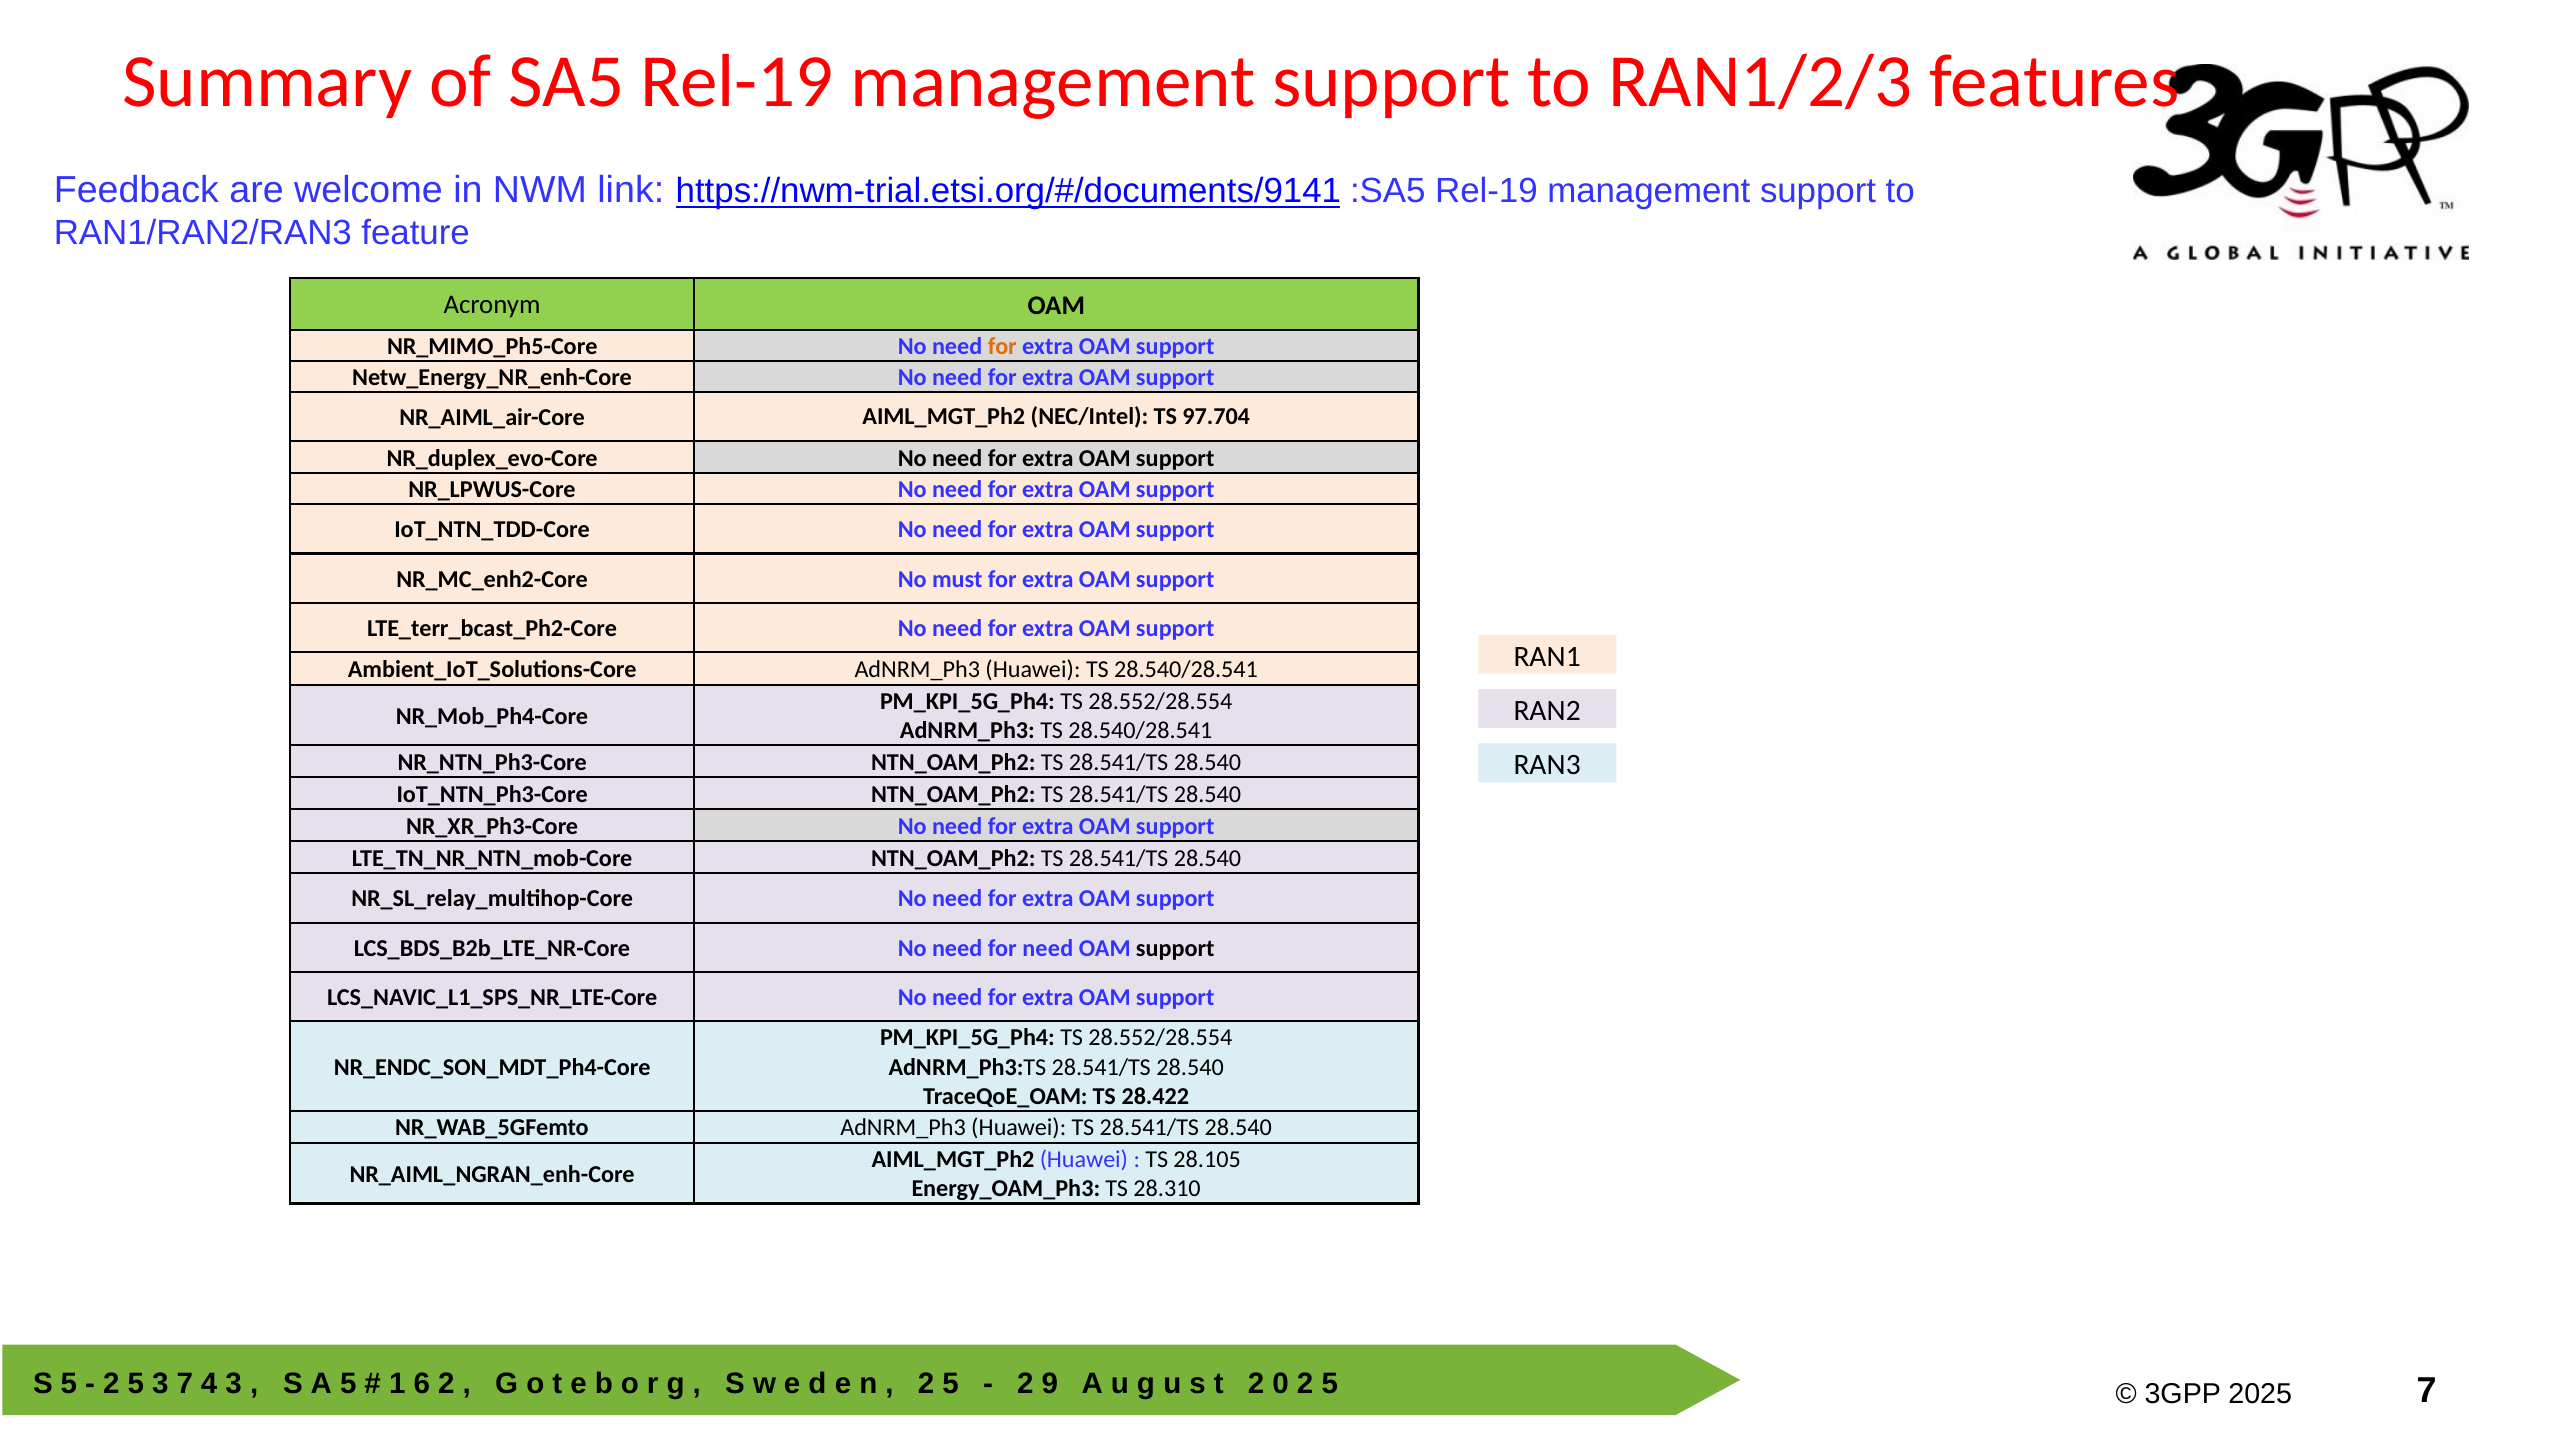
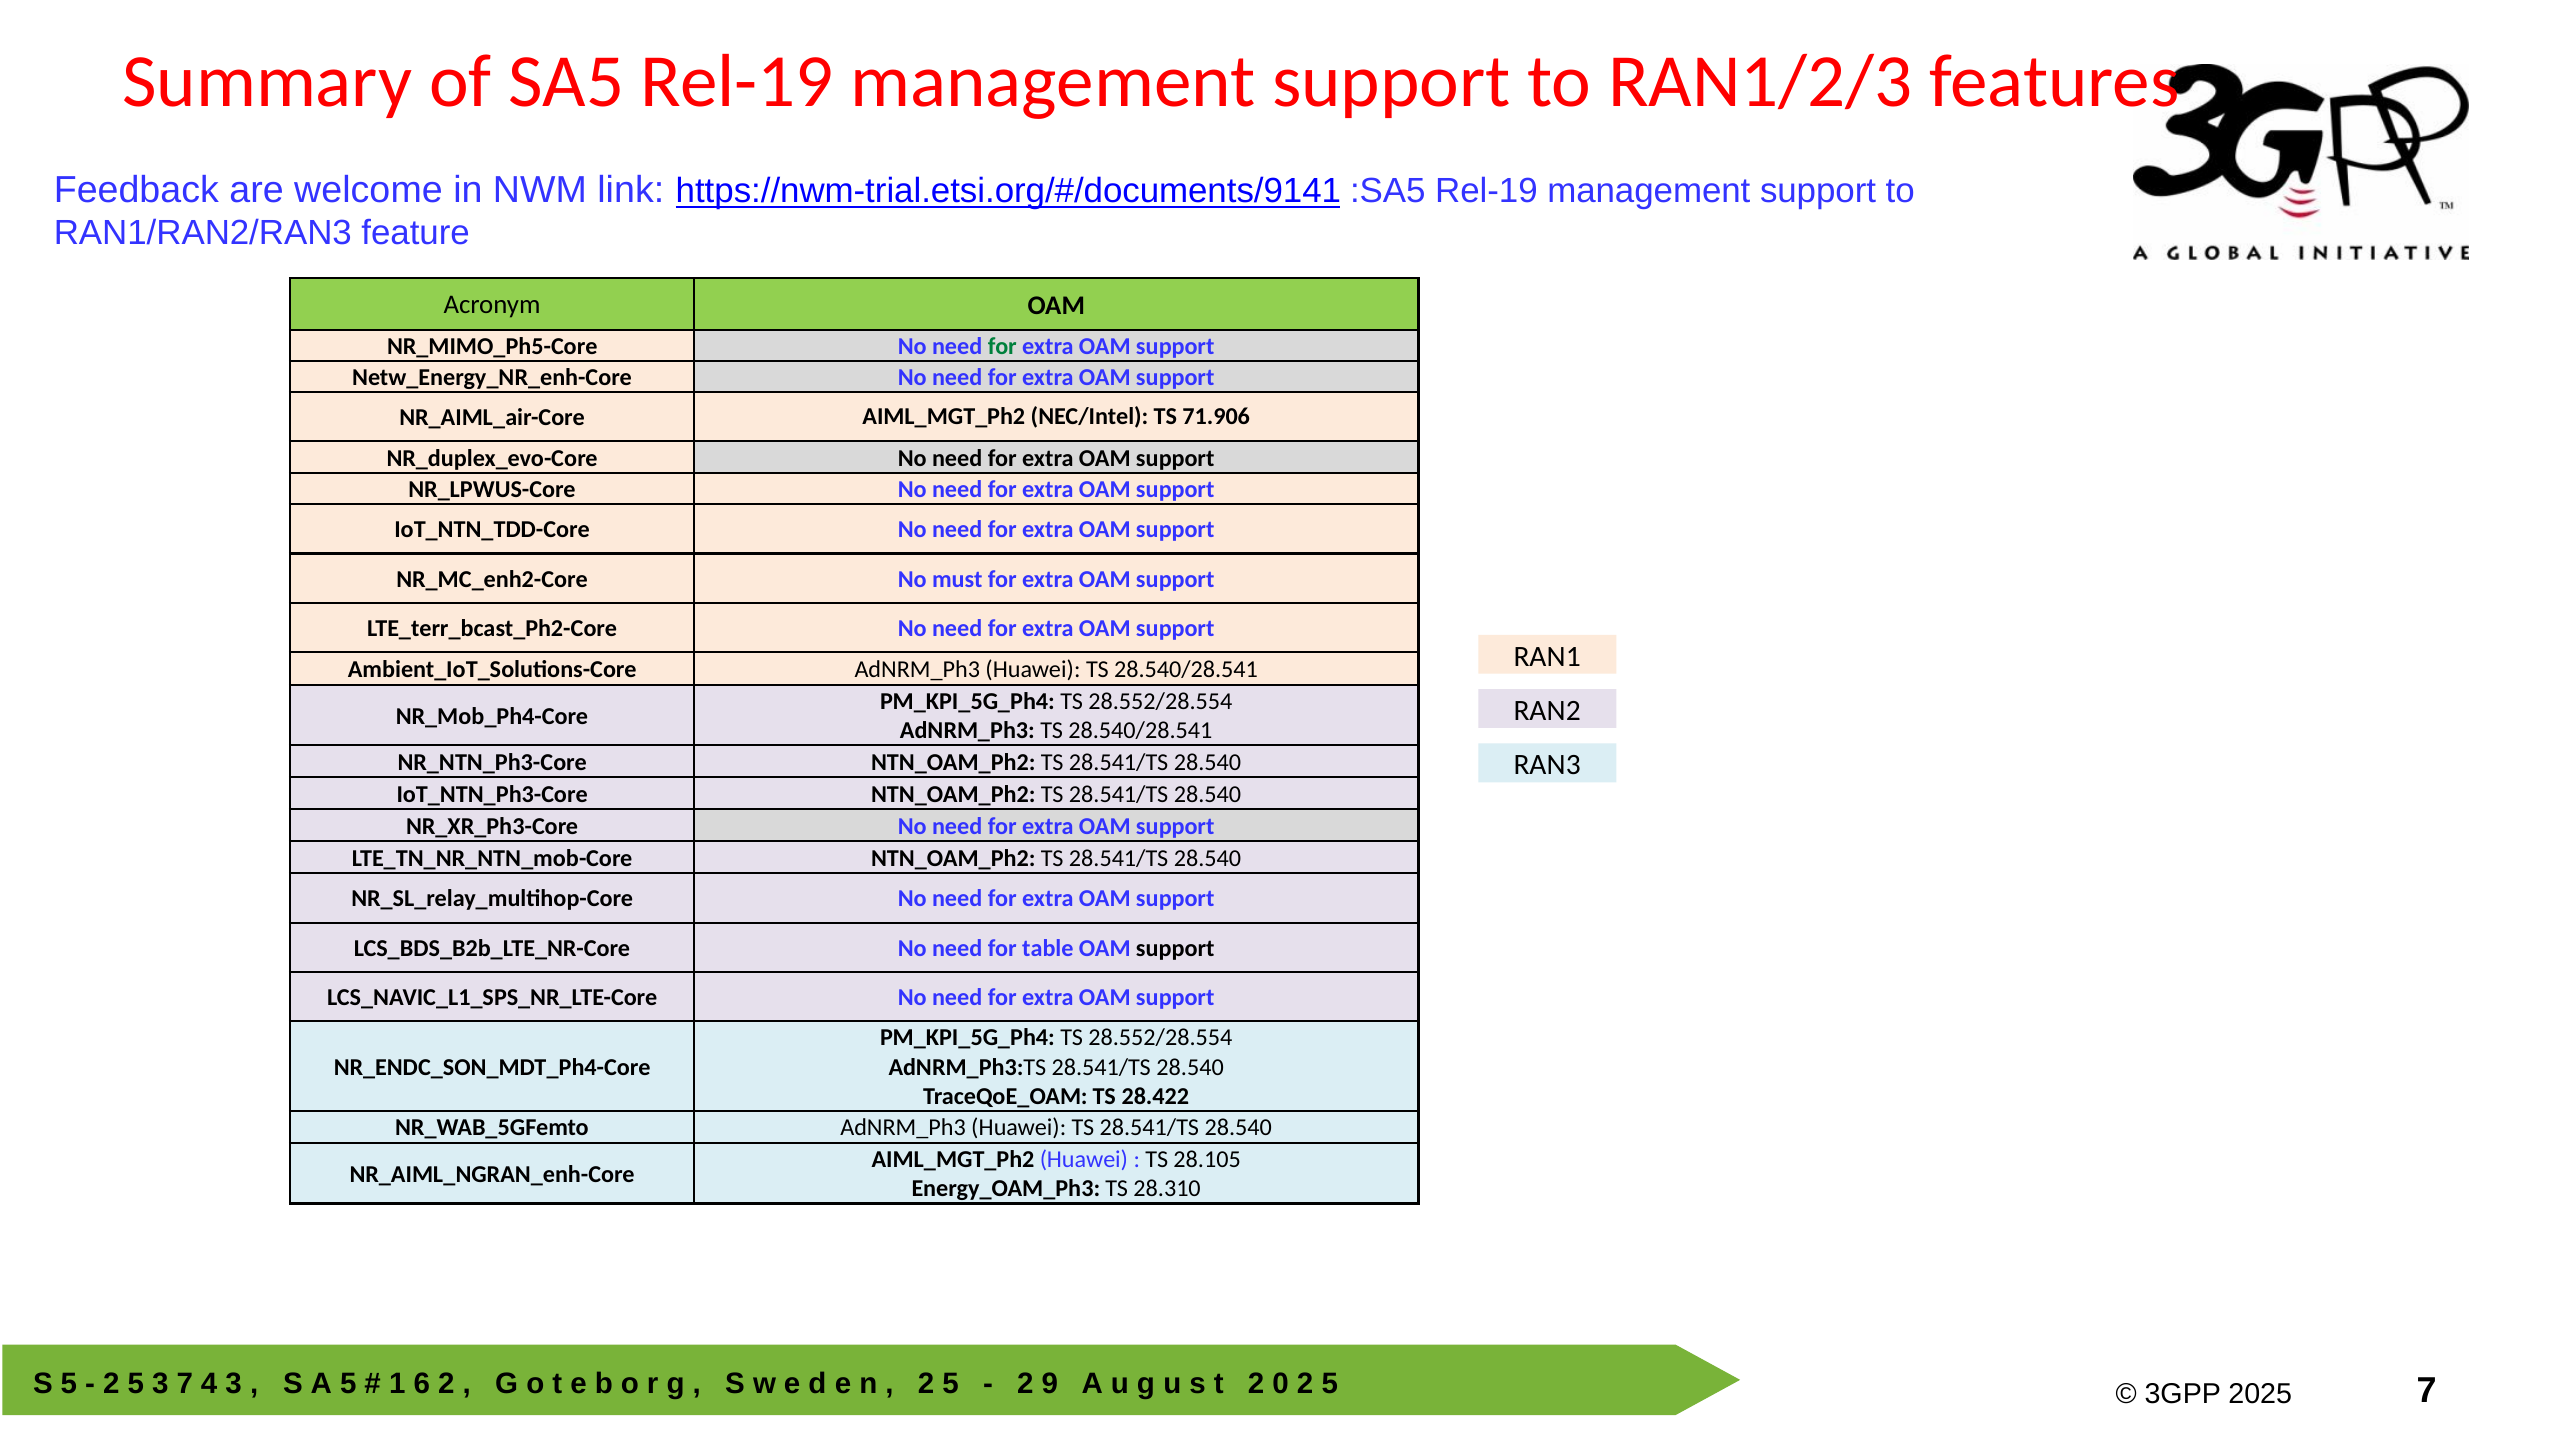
for at (1002, 347) colour: orange -> green
97.704: 97.704 -> 71.906
for need: need -> table
